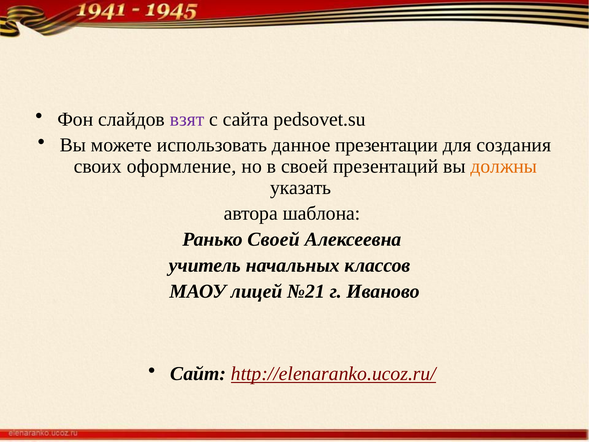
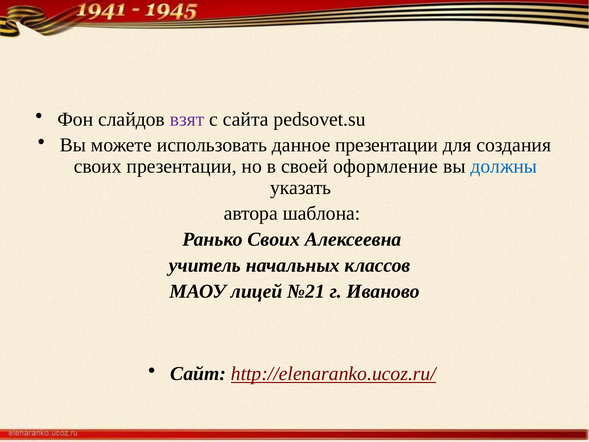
своих оформление: оформление -> презентации
презентаций: презентаций -> оформление
должны colour: orange -> blue
Ранько Своей: Своей -> Своих
